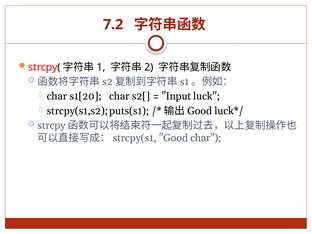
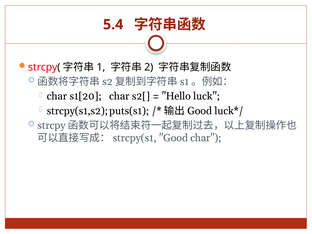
7.2: 7.2 -> 5.4
Input: Input -> Hello
